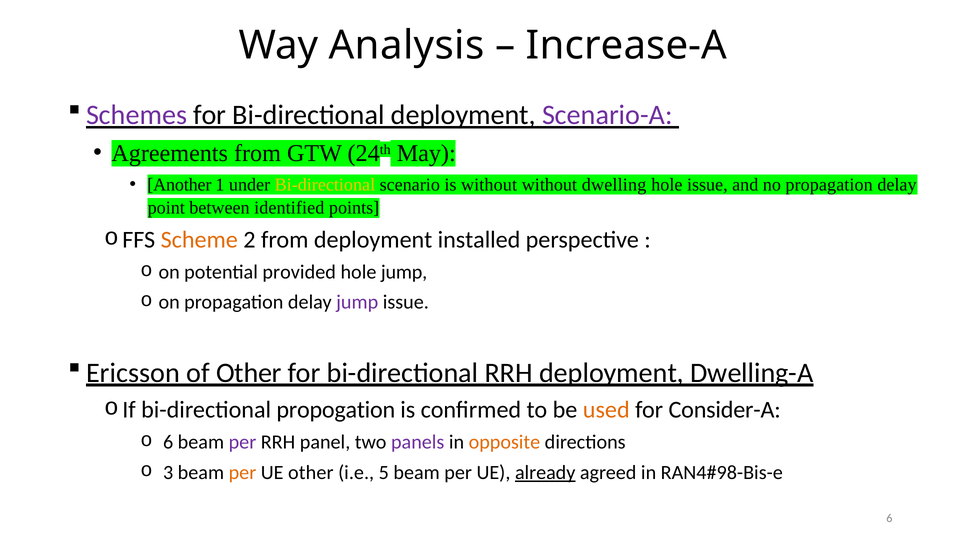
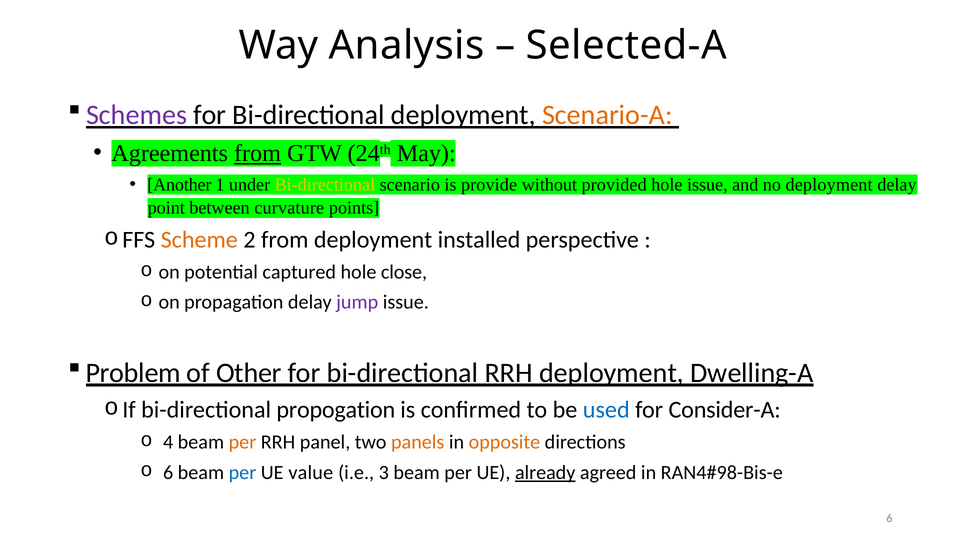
Increase-A: Increase-A -> Selected-A
Scenario-A colour: purple -> orange
from at (257, 153) underline: none -> present
is without: without -> provide
dwelling: dwelling -> provided
no propagation: propagation -> deployment
identified: identified -> curvature
provided: provided -> captured
hole jump: jump -> close
Ericsson: Ericsson -> Problem
used colour: orange -> blue
6 at (168, 443): 6 -> 4
per at (242, 443) colour: purple -> orange
panels colour: purple -> orange
3 at (168, 473): 3 -> 6
per at (242, 473) colour: orange -> blue
UE other: other -> value
5: 5 -> 3
